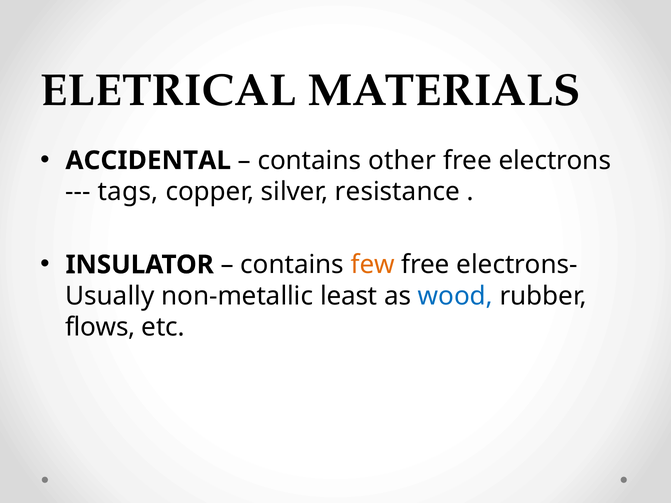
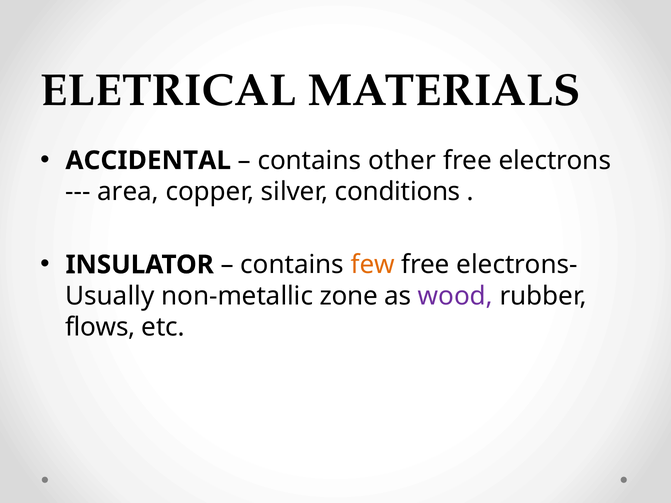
tags: tags -> area
resistance: resistance -> conditions
least: least -> zone
wood colour: blue -> purple
